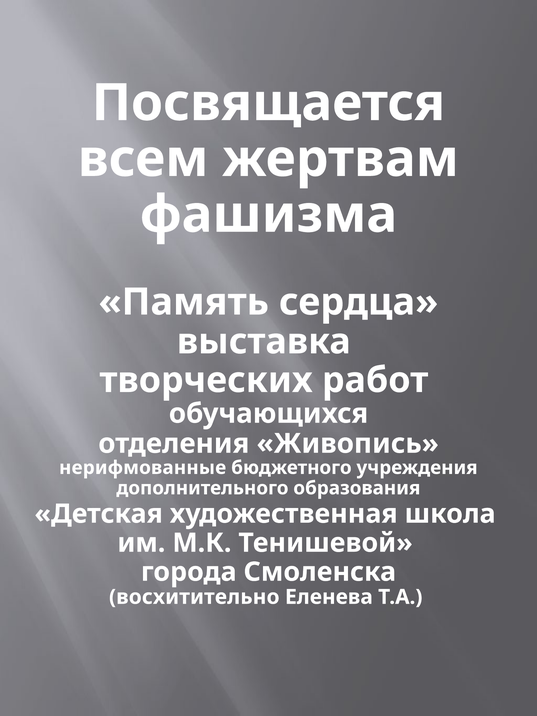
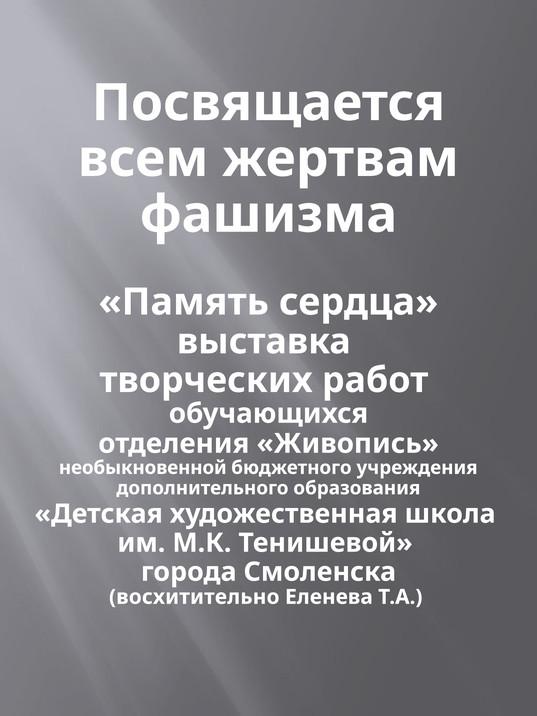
нерифмованные: нерифмованные -> необыкновенной
